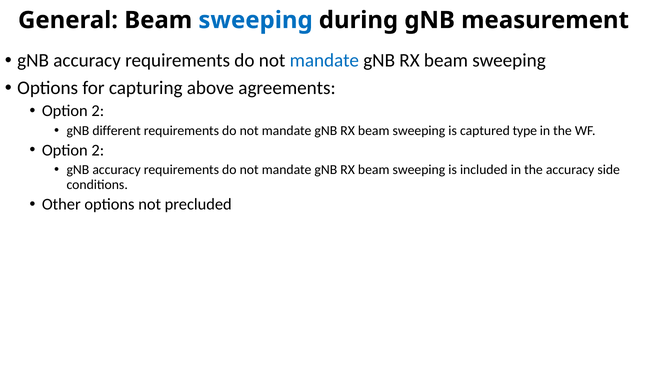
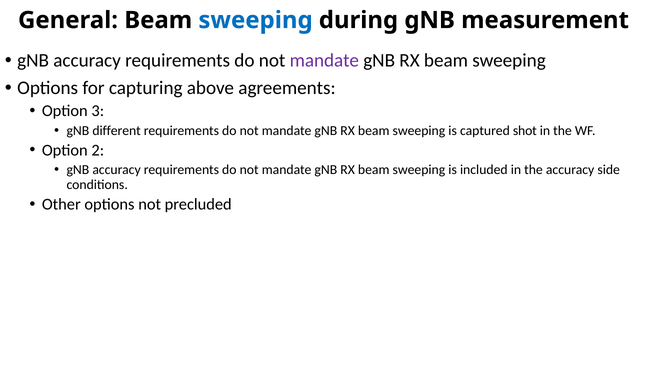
mandate at (324, 61) colour: blue -> purple
2 at (98, 111): 2 -> 3
type: type -> shot
